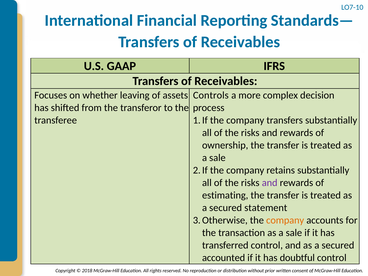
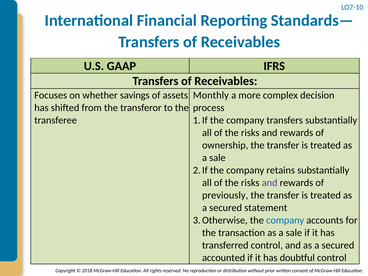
leaving: leaving -> savings
Controls: Controls -> Monthly
estimating: estimating -> previously
company at (285, 220) colour: orange -> blue
